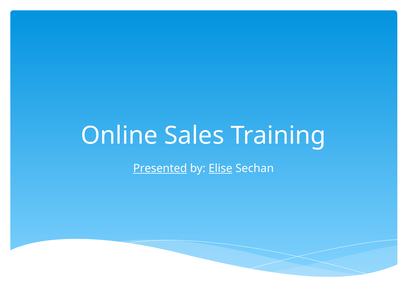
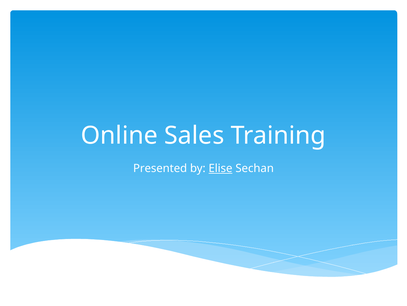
Presented underline: present -> none
